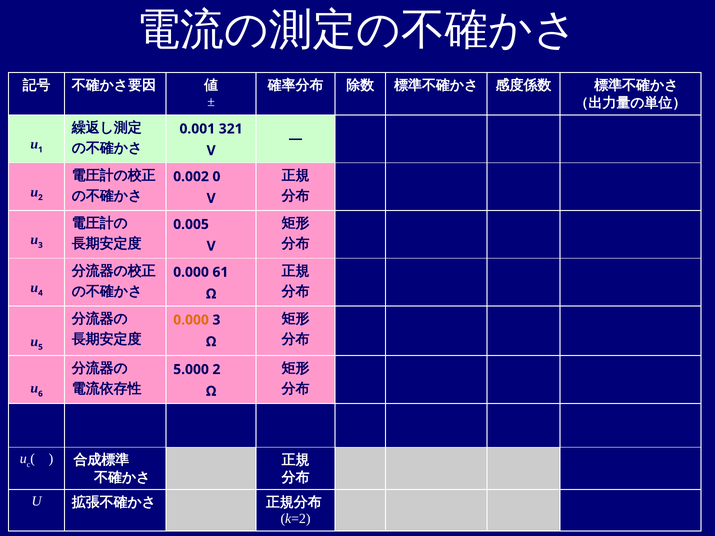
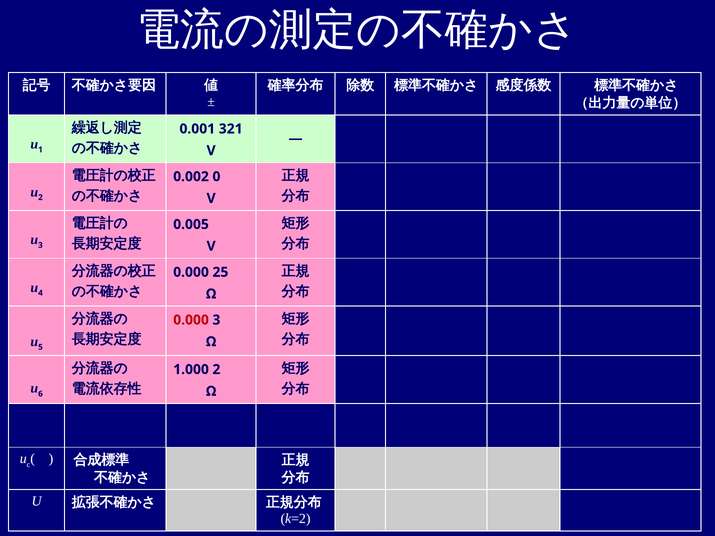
61: 61 -> 25
0.000 at (191, 320) colour: orange -> red
5.000: 5.000 -> 1.000
